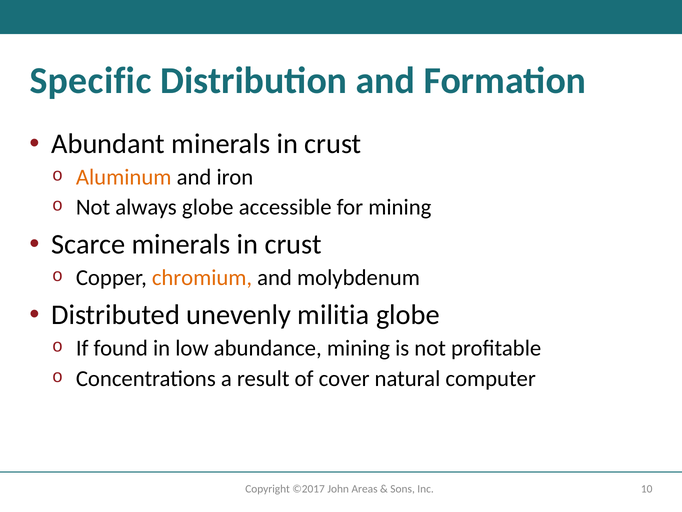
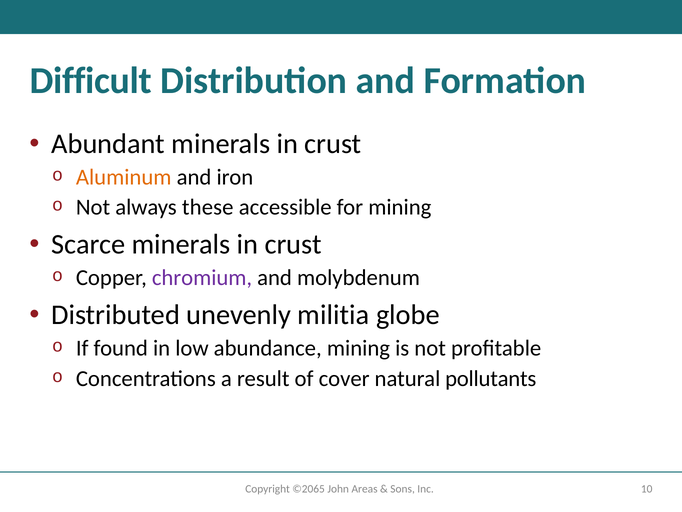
Specific: Specific -> Difficult
always globe: globe -> these
chromium colour: orange -> purple
computer: computer -> pollutants
©2017: ©2017 -> ©2065
